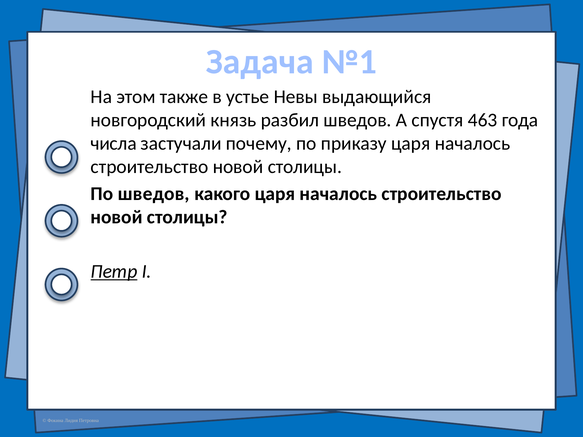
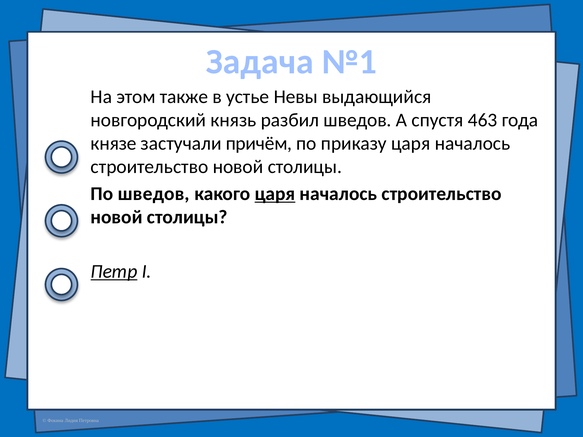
числа: числа -> князе
почему: почему -> причём
царя at (275, 194) underline: none -> present
